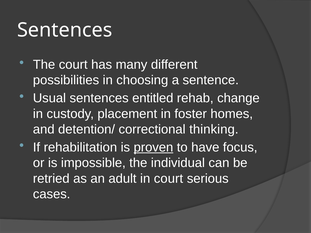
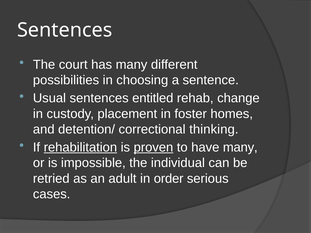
rehabilitation underline: none -> present
have focus: focus -> many
in court: court -> order
